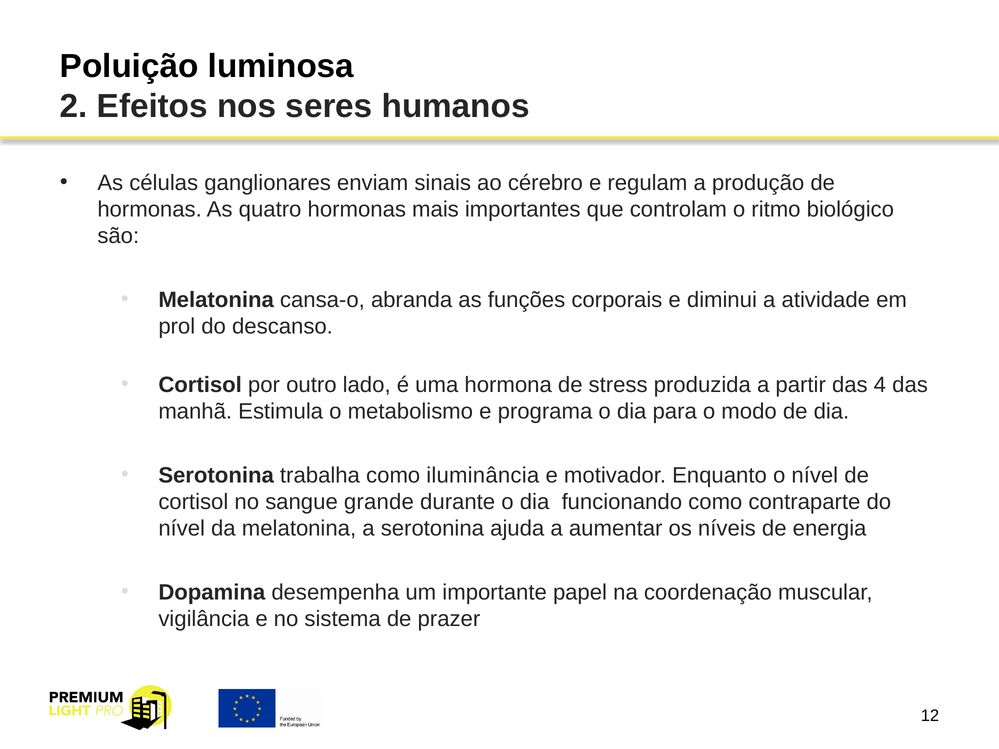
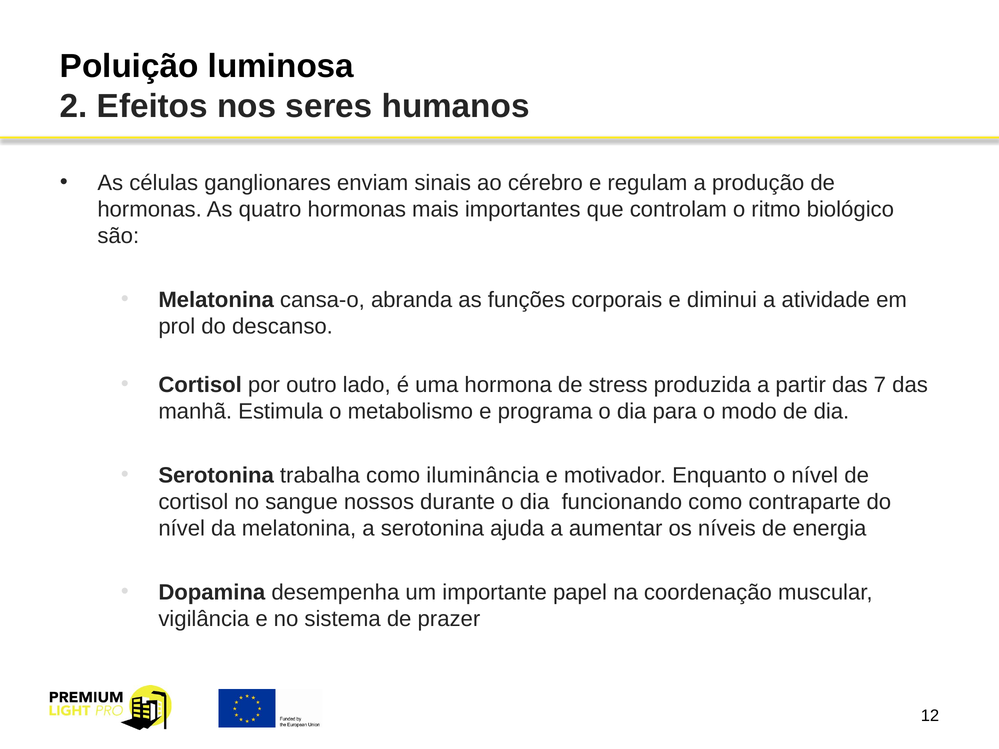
4: 4 -> 7
grande: grande -> nossos
